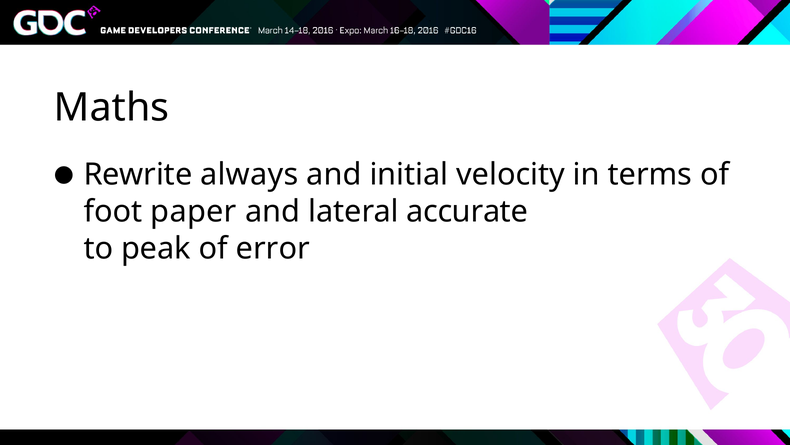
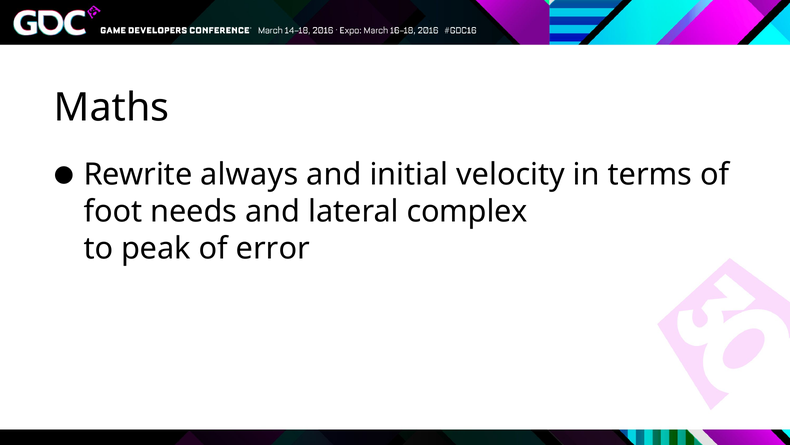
paper: paper -> needs
accurate: accurate -> complex
